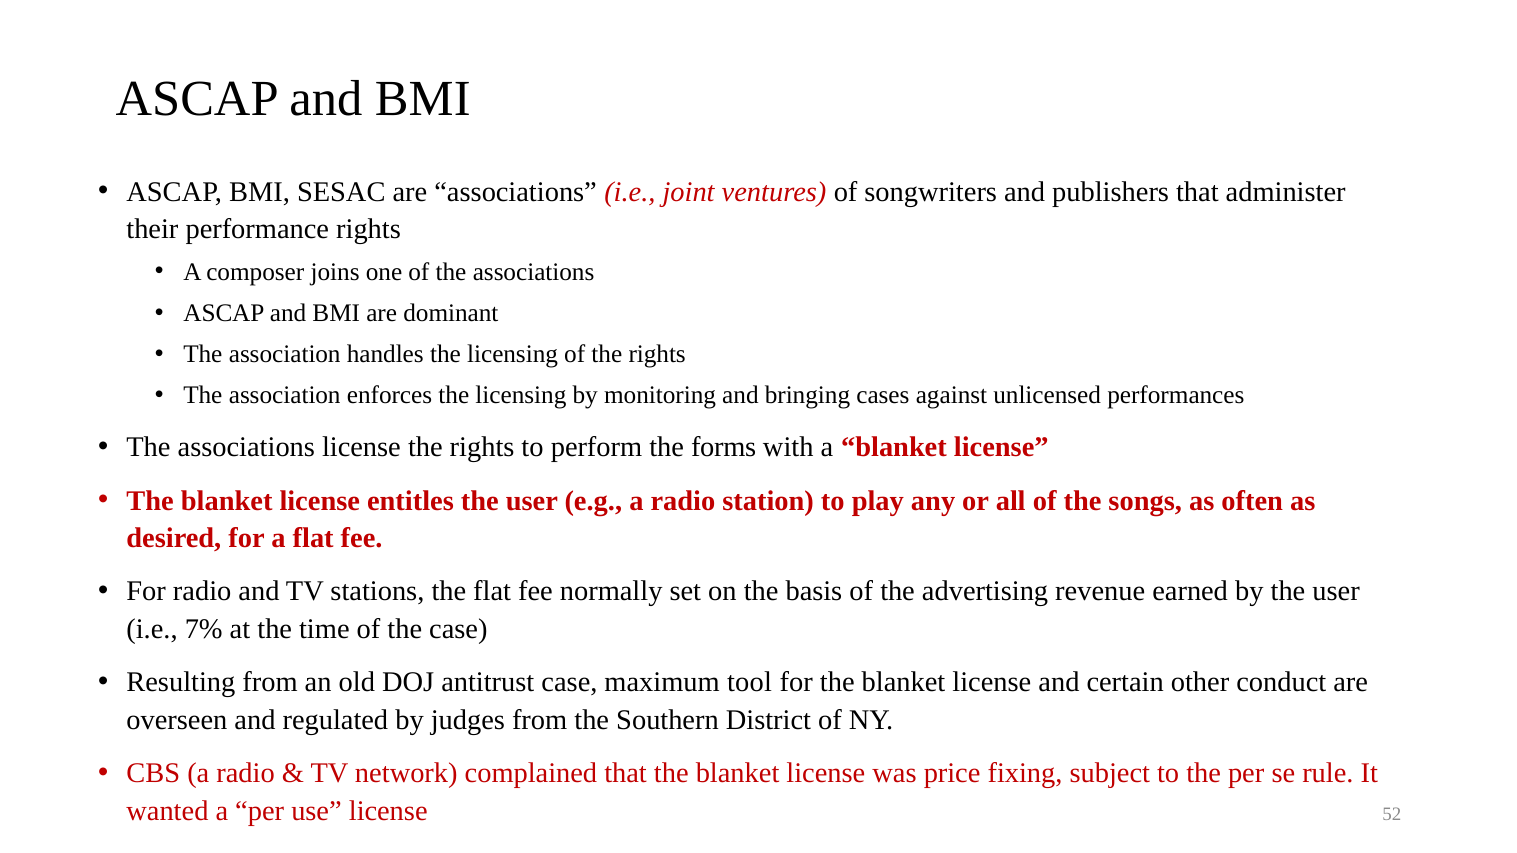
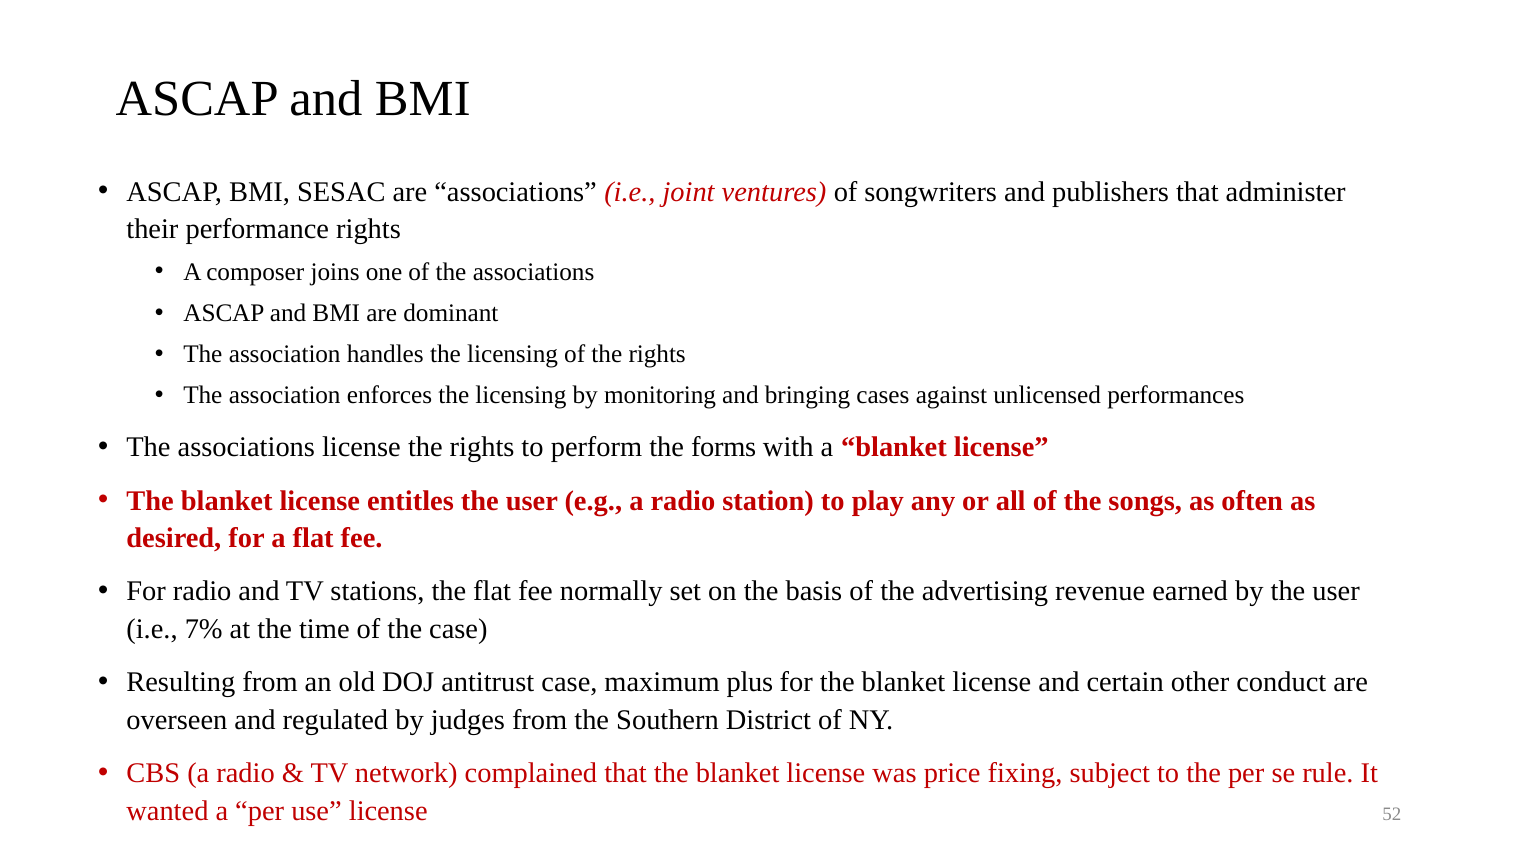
tool: tool -> plus
